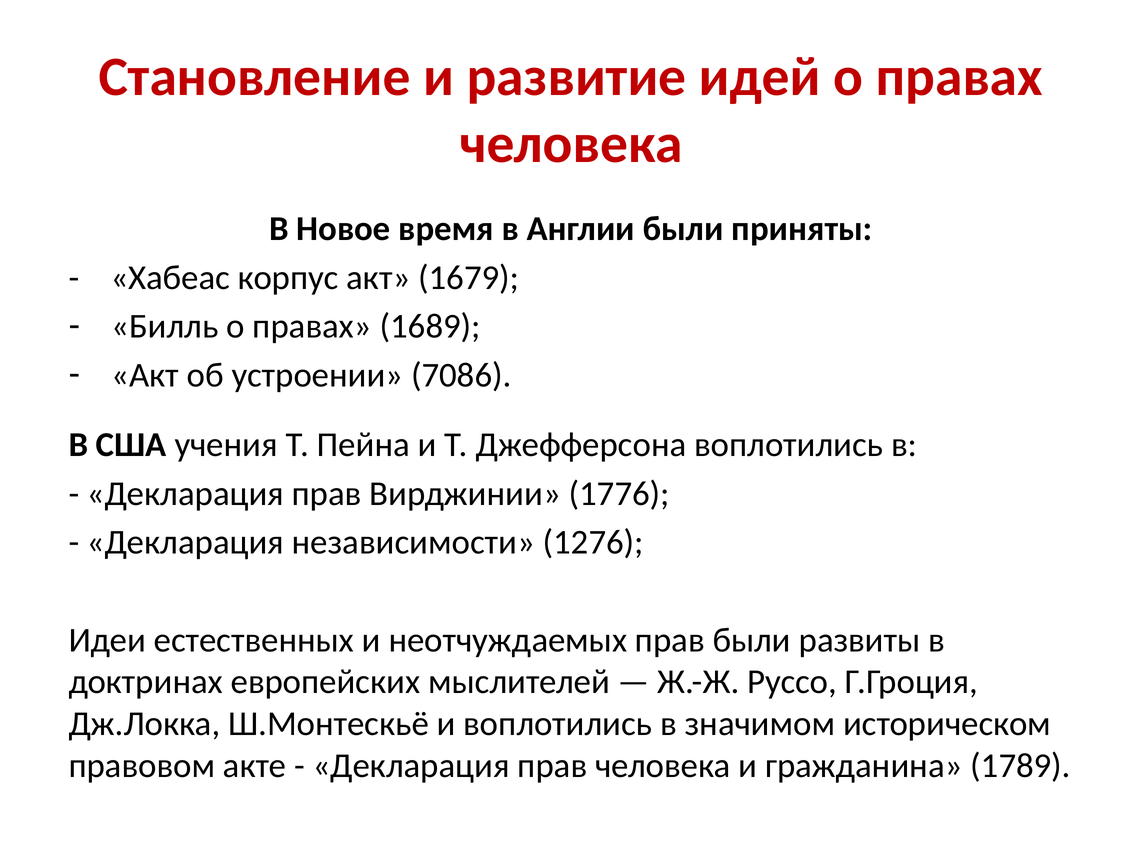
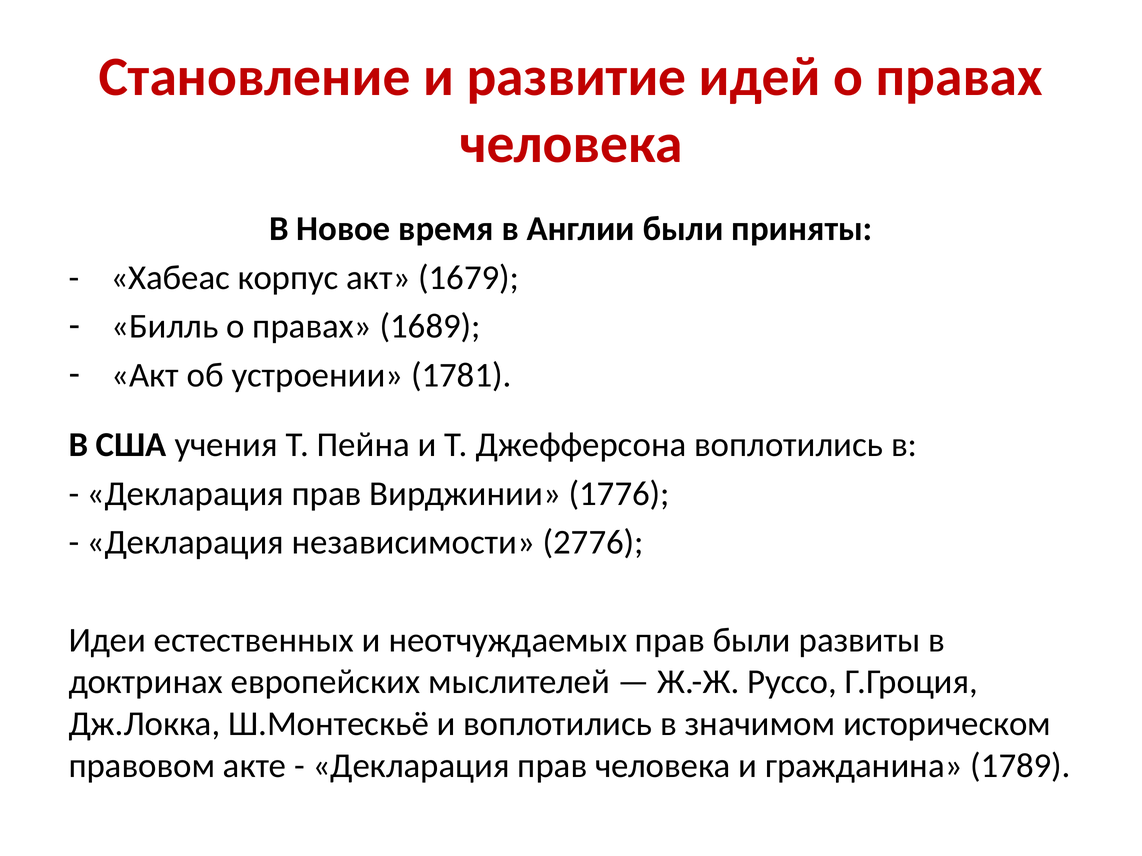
7086: 7086 -> 1781
1276: 1276 -> 2776
